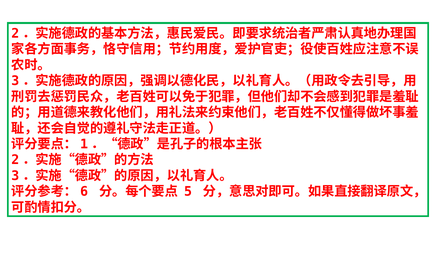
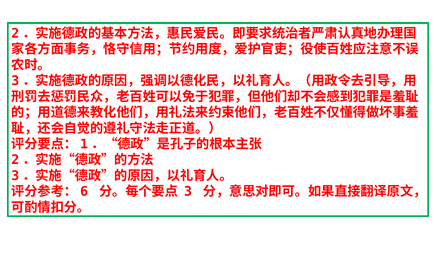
5: 5 -> 3
